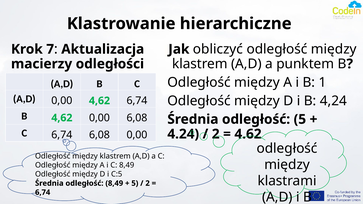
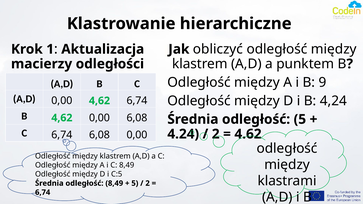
7: 7 -> 1
1: 1 -> 9
